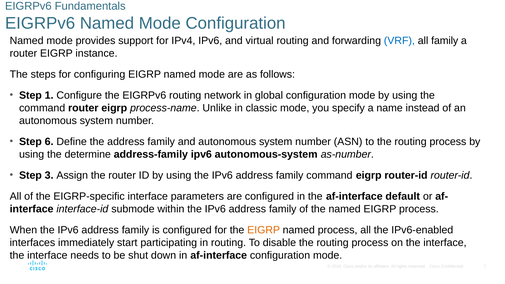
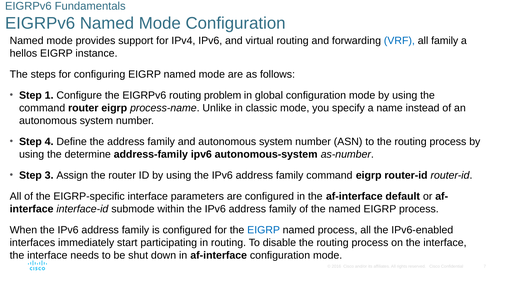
router at (23, 53): router -> hellos
network: network -> problem
6: 6 -> 4
EIGRP at (264, 230) colour: orange -> blue
